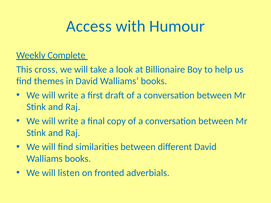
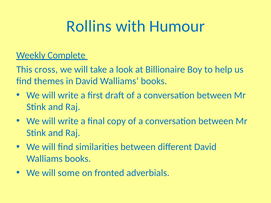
Access: Access -> Rollins
listen: listen -> some
